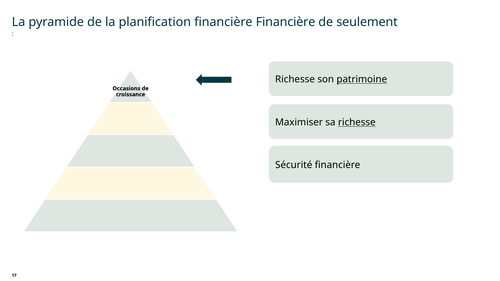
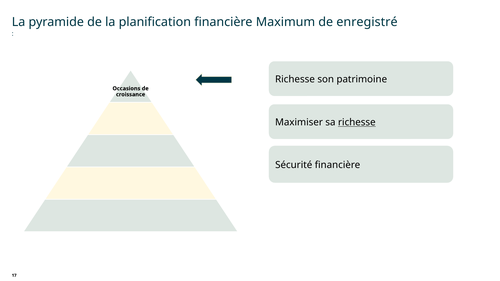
financière Financière: Financière -> Maximum
seulement: seulement -> enregistré
patrimoine underline: present -> none
